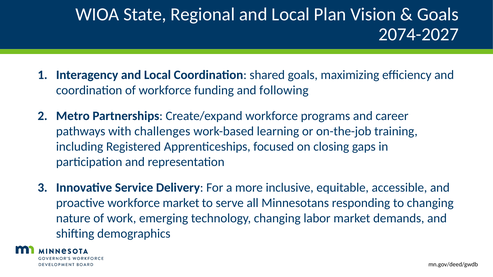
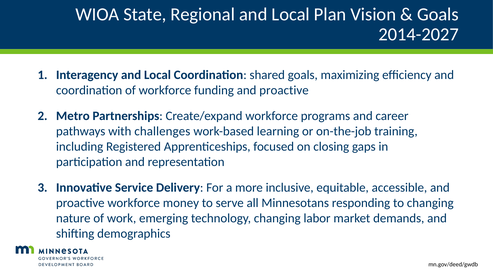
2074-2027: 2074-2027 -> 2014-2027
funding and following: following -> proactive
workforce market: market -> money
